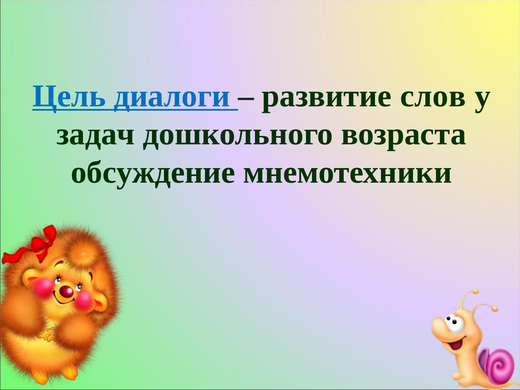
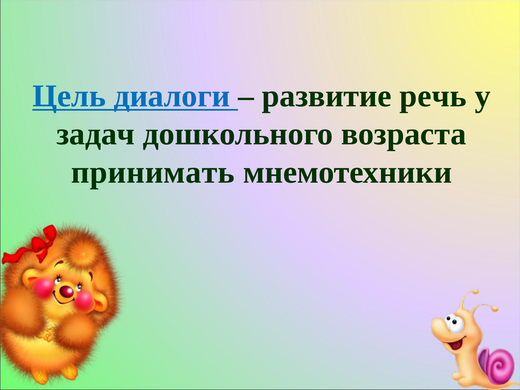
слов: слов -> речь
обсуждение: обсуждение -> принимать
